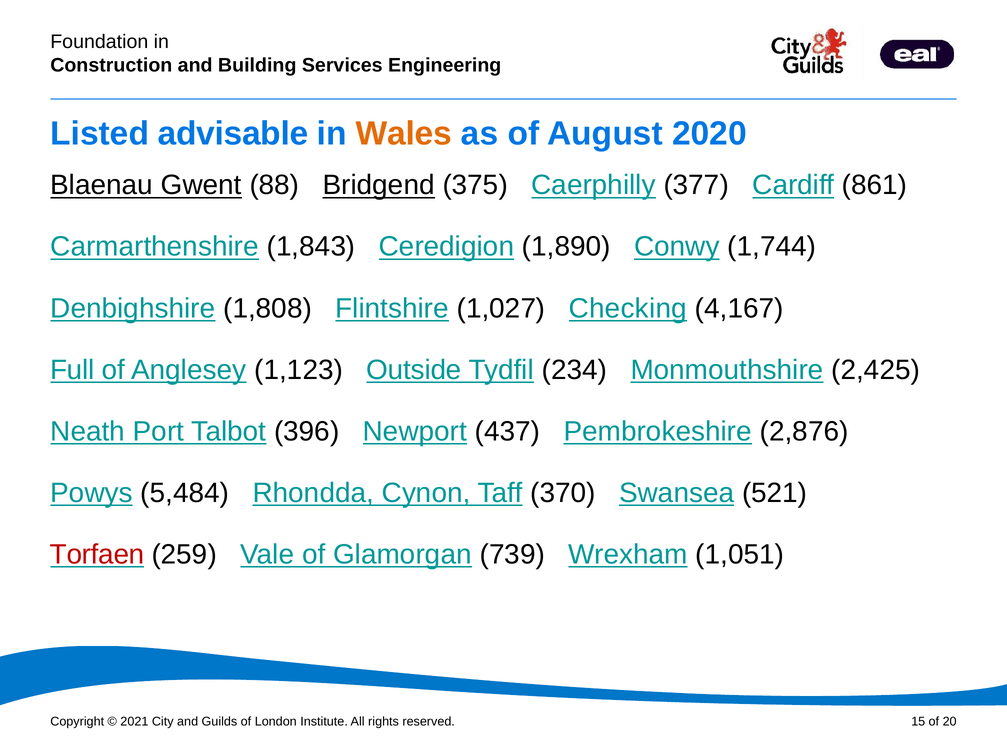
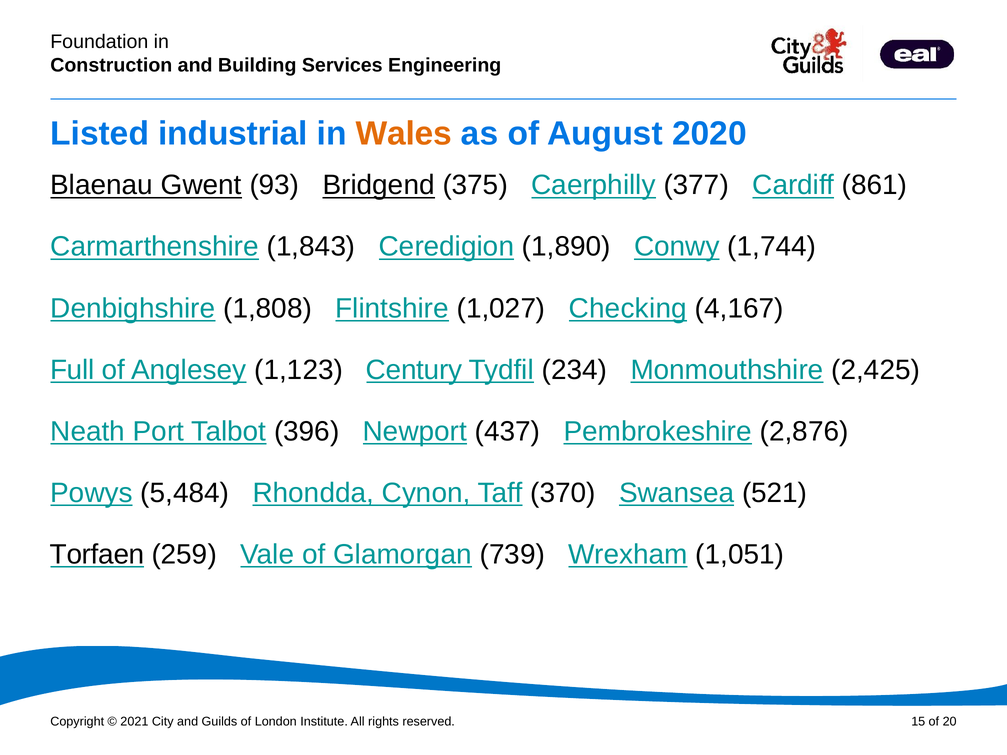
advisable: advisable -> industrial
88: 88 -> 93
Outside: Outside -> Century
Torfaen colour: red -> black
